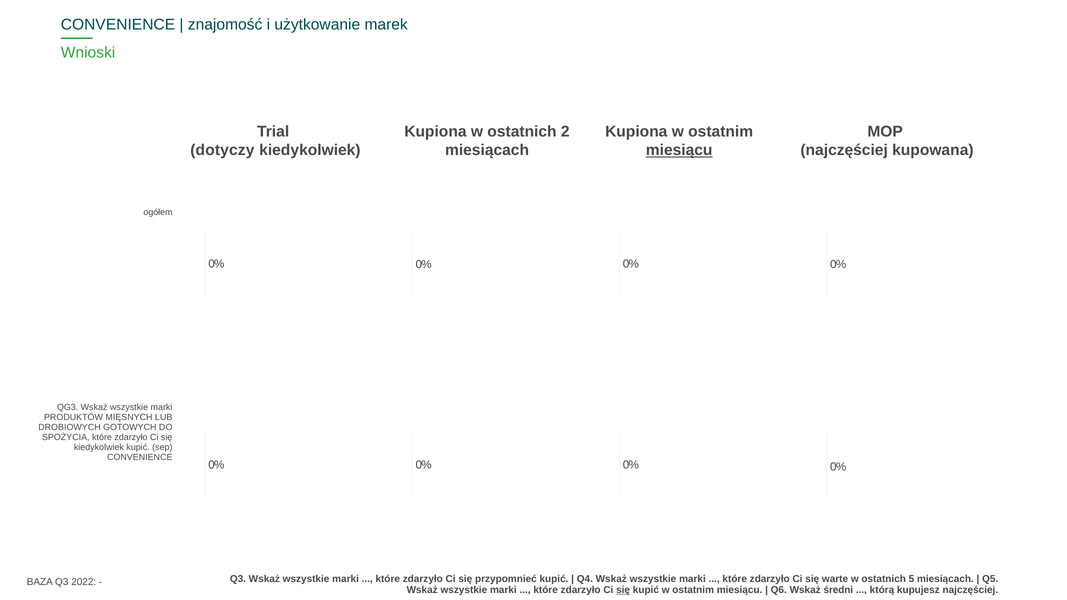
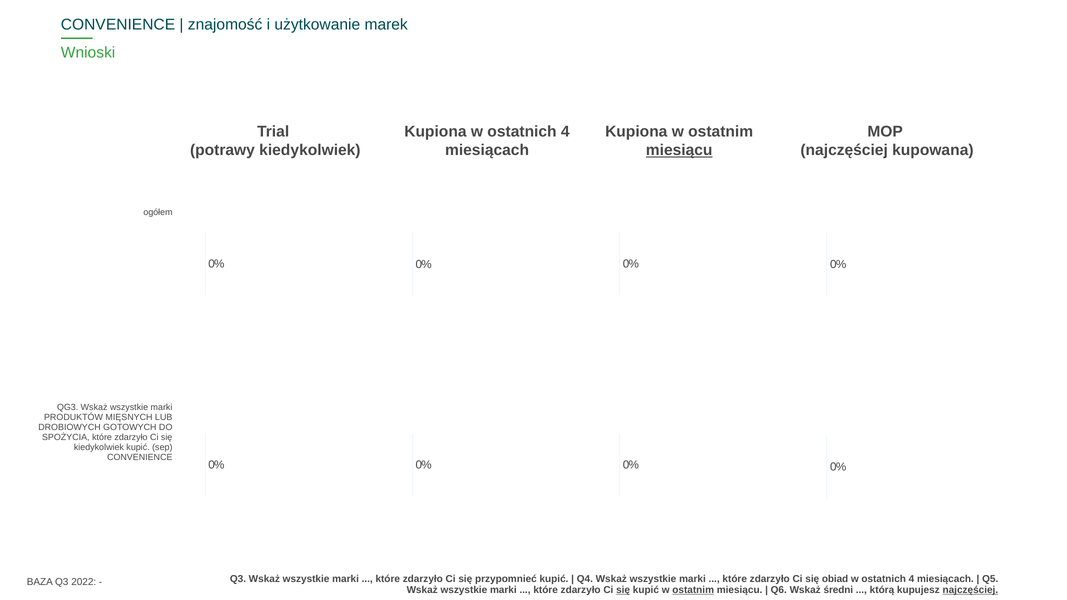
Kupiona w ostatnich 2: 2 -> 4
dotyczy: dotyczy -> potrawy
warte: warte -> obiad
5 at (911, 579): 5 -> 4
ostatnim at (693, 590) underline: none -> present
najczęściej at (970, 590) underline: none -> present
